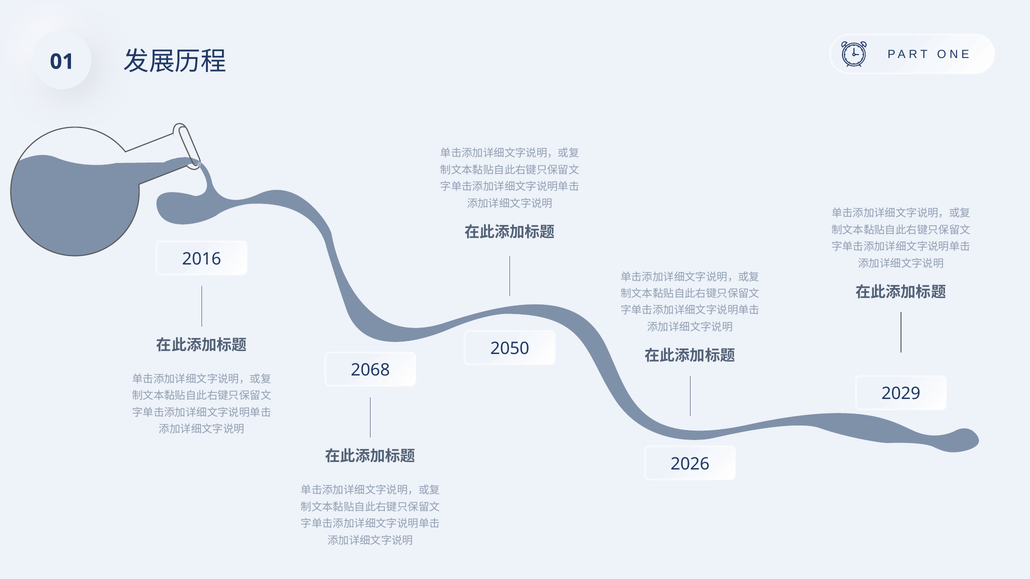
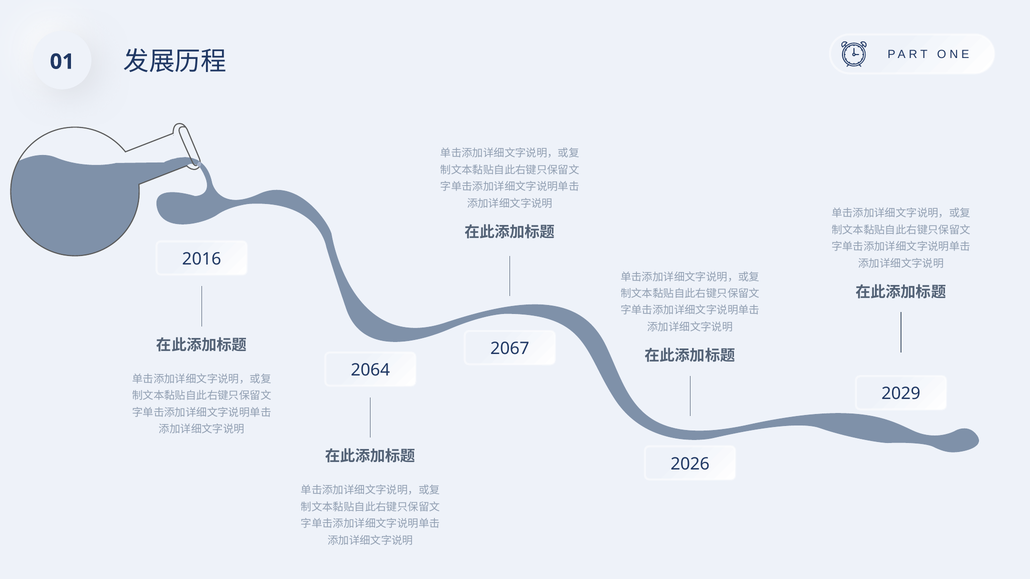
2050: 2050 -> 2067
2068: 2068 -> 2064
